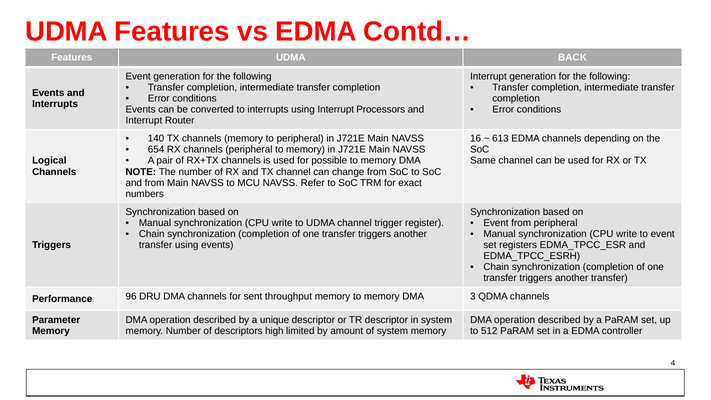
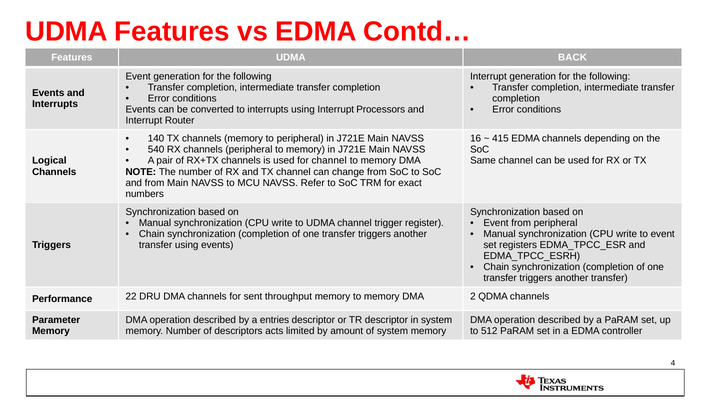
613: 613 -> 415
654: 654 -> 540
for possible: possible -> channel
96: 96 -> 22
3: 3 -> 2
unique: unique -> entries
high: high -> acts
